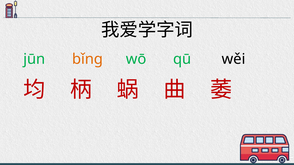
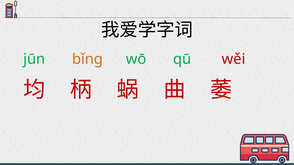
wěi colour: black -> red
